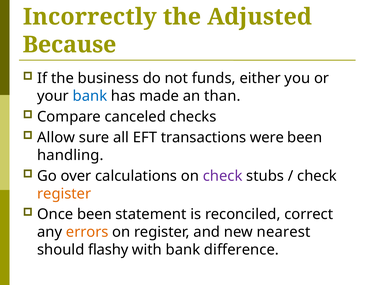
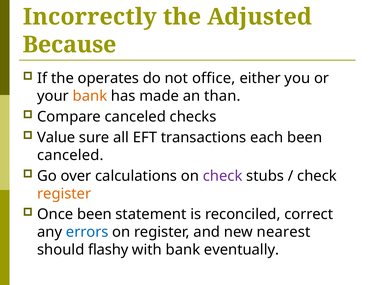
business: business -> operates
funds: funds -> office
bank at (90, 96) colour: blue -> orange
Allow: Allow -> Value
were: were -> each
handling at (70, 156): handling -> canceled
errors colour: orange -> blue
difference: difference -> eventually
